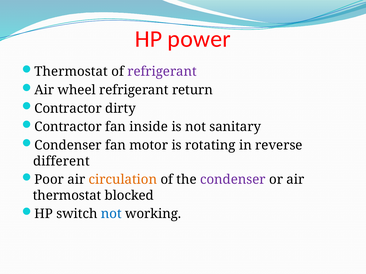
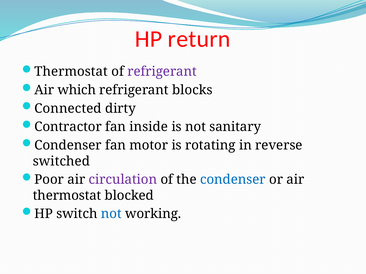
power: power -> return
wheel: wheel -> which
return: return -> blocks
Contractor at (68, 109): Contractor -> Connected
different: different -> switched
circulation colour: orange -> purple
condenser at (233, 180) colour: purple -> blue
